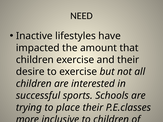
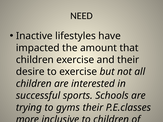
place: place -> gyms
